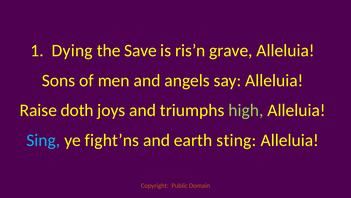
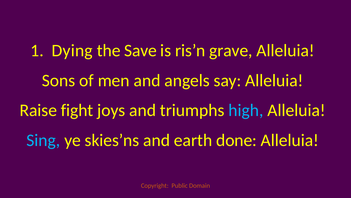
doth: doth -> fight
high colour: light green -> light blue
fight’ns: fight’ns -> skies’ns
sting: sting -> done
